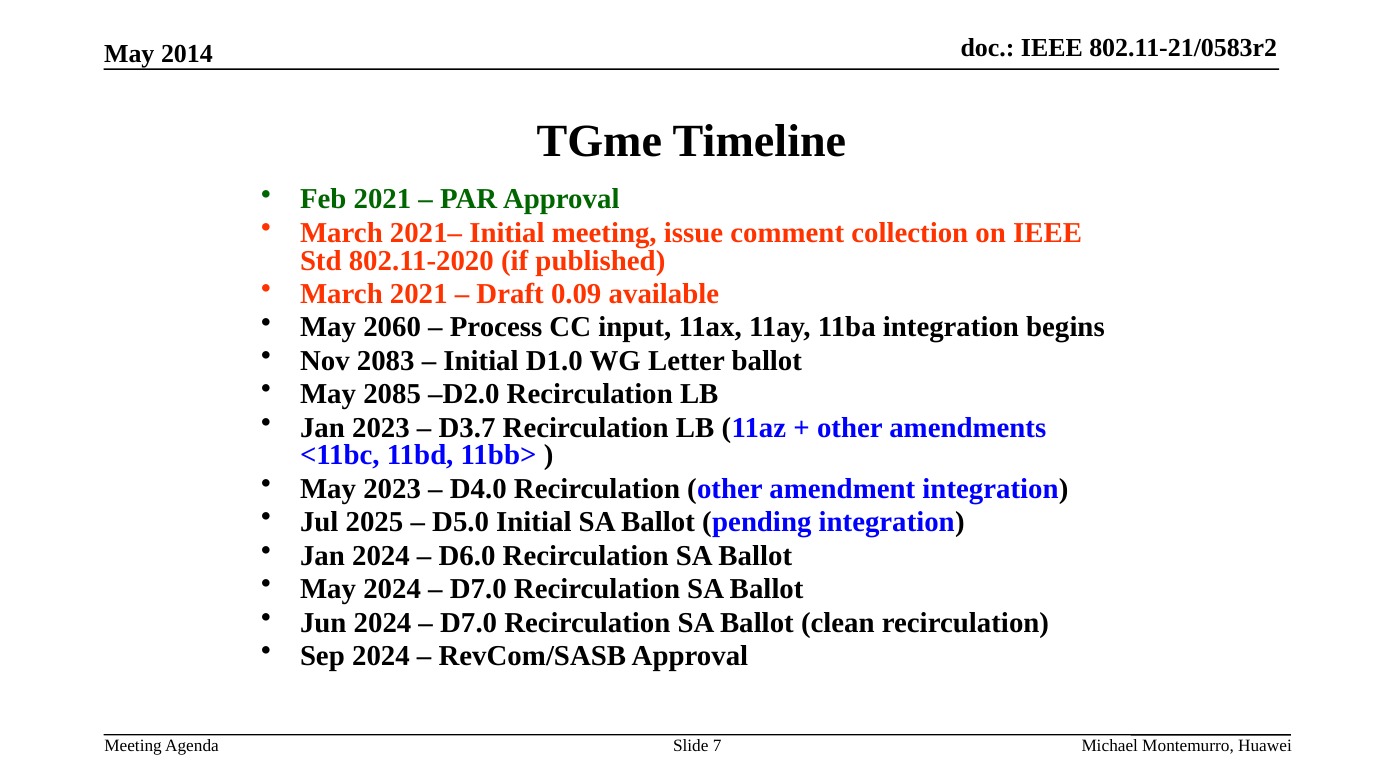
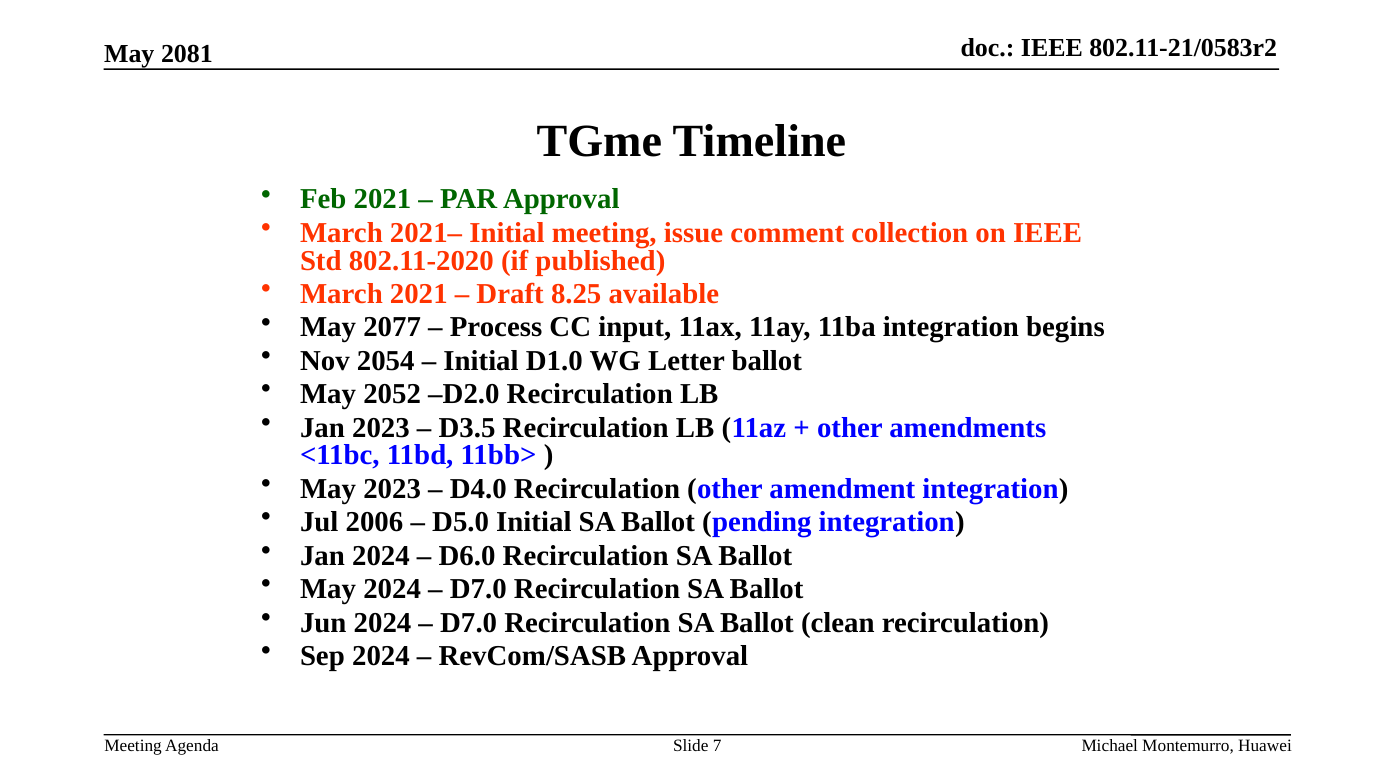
2014: 2014 -> 2081
0.09: 0.09 -> 8.25
2060: 2060 -> 2077
2083: 2083 -> 2054
2085: 2085 -> 2052
D3.7: D3.7 -> D3.5
2025: 2025 -> 2006
